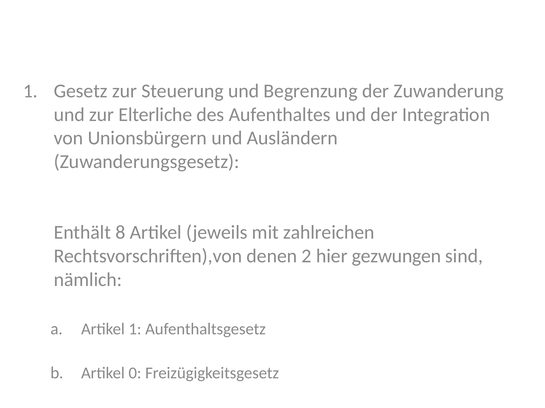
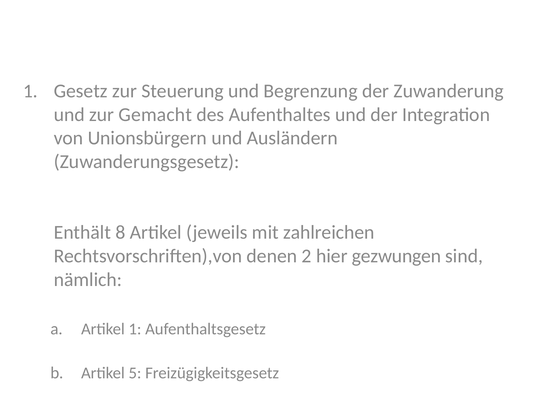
Elterliche: Elterliche -> Gemacht
0: 0 -> 5
